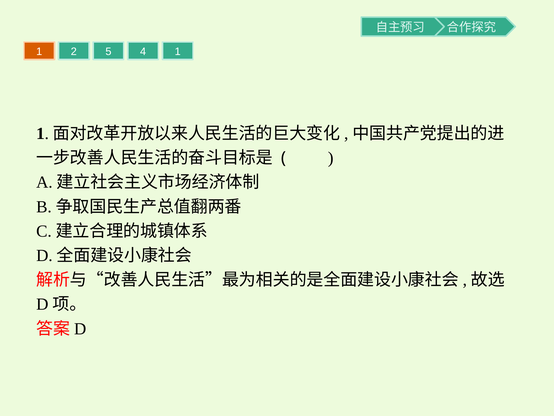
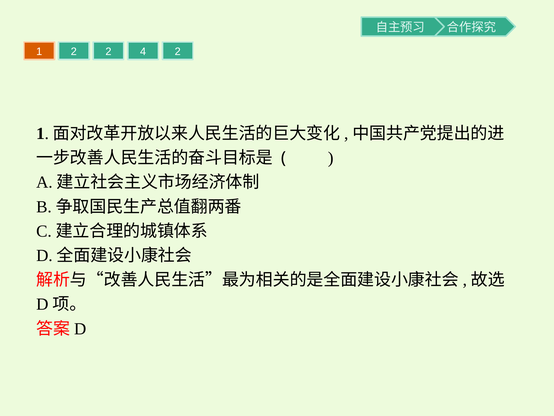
2 5: 5 -> 2
4 1: 1 -> 2
